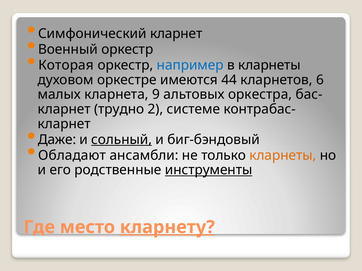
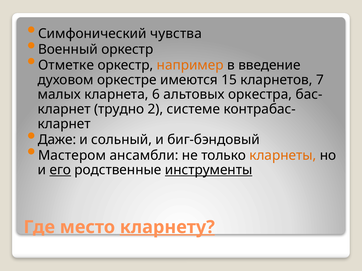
Симфонический кларнет: кларнет -> чувства
Которая: Которая -> Отметке
например colour: blue -> orange
в кларнеты: кларнеты -> введение
44: 44 -> 15
6: 6 -> 7
9: 9 -> 6
сольный underline: present -> none
Обладают: Обладают -> Мастером
его underline: none -> present
